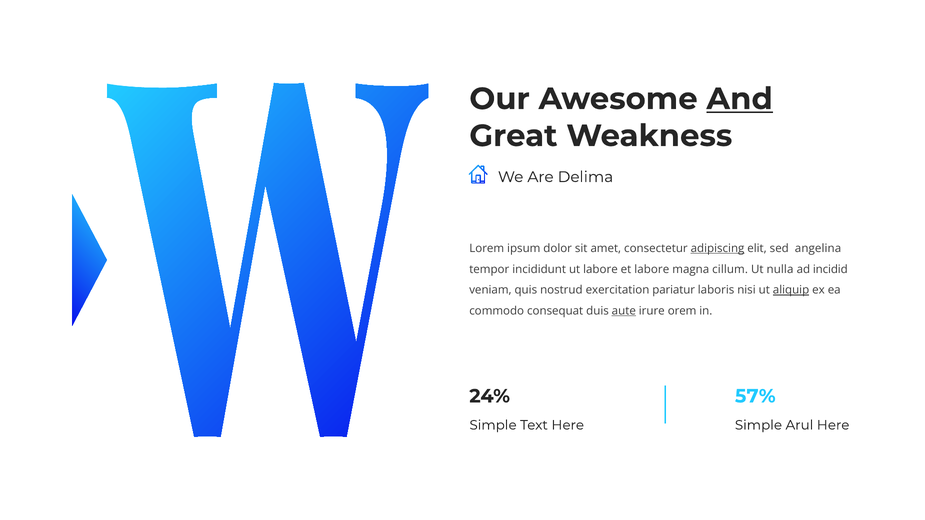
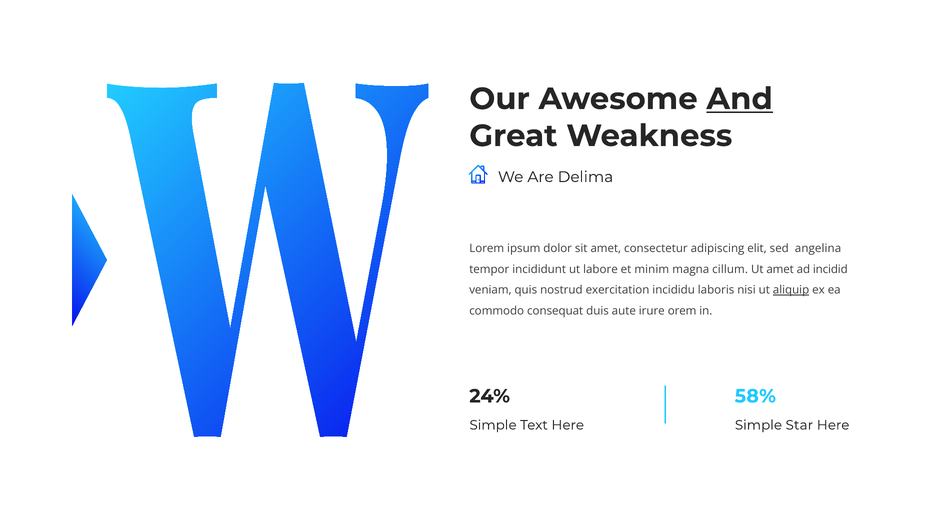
adipiscing underline: present -> none
et labore: labore -> minim
Ut nulla: nulla -> amet
pariatur: pariatur -> incididu
aute underline: present -> none
57%: 57% -> 58%
Arul: Arul -> Star
